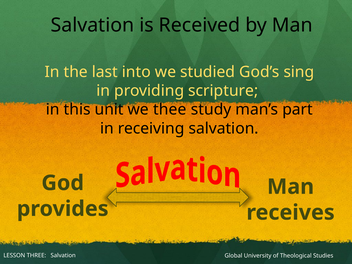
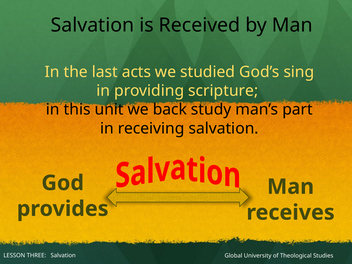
into: into -> acts
thee: thee -> back
